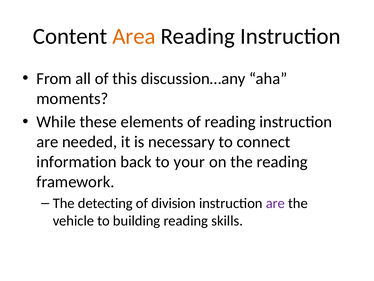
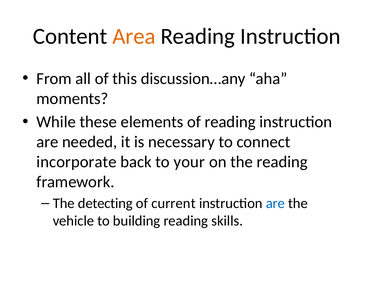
information: information -> incorporate
division: division -> current
are at (275, 203) colour: purple -> blue
